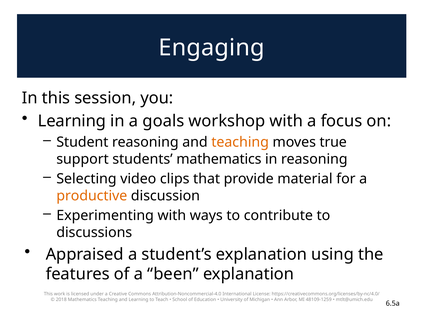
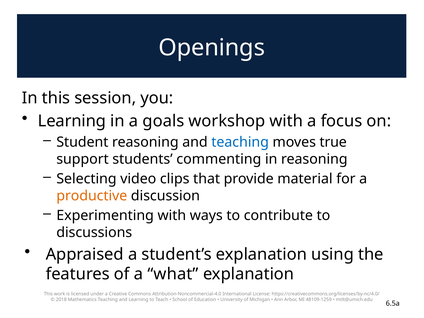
Engaging: Engaging -> Openings
teaching at (240, 142) colour: orange -> blue
students mathematics: mathematics -> commenting
been: been -> what
